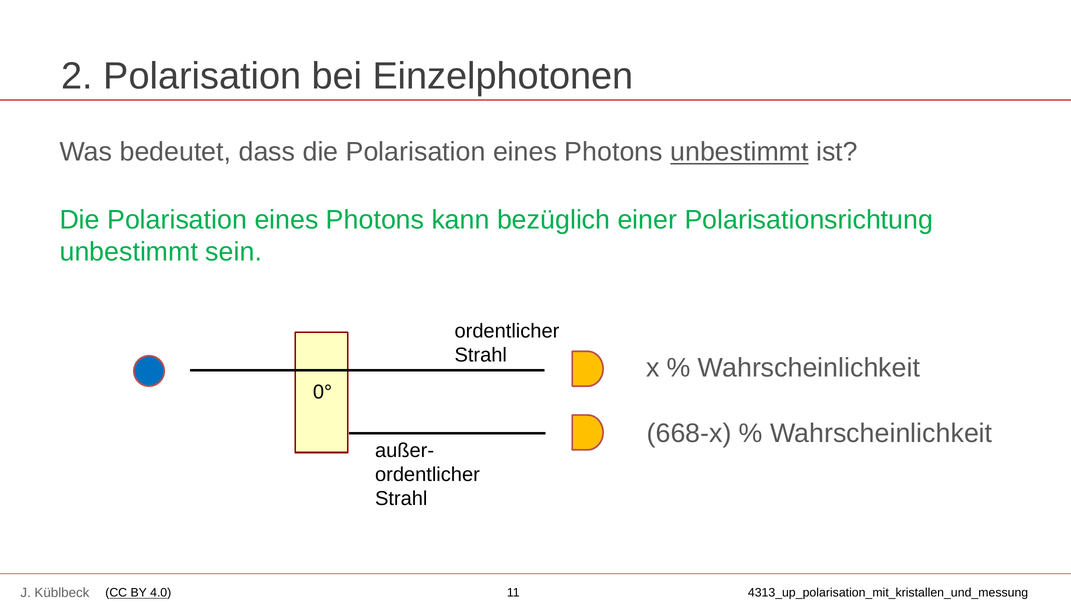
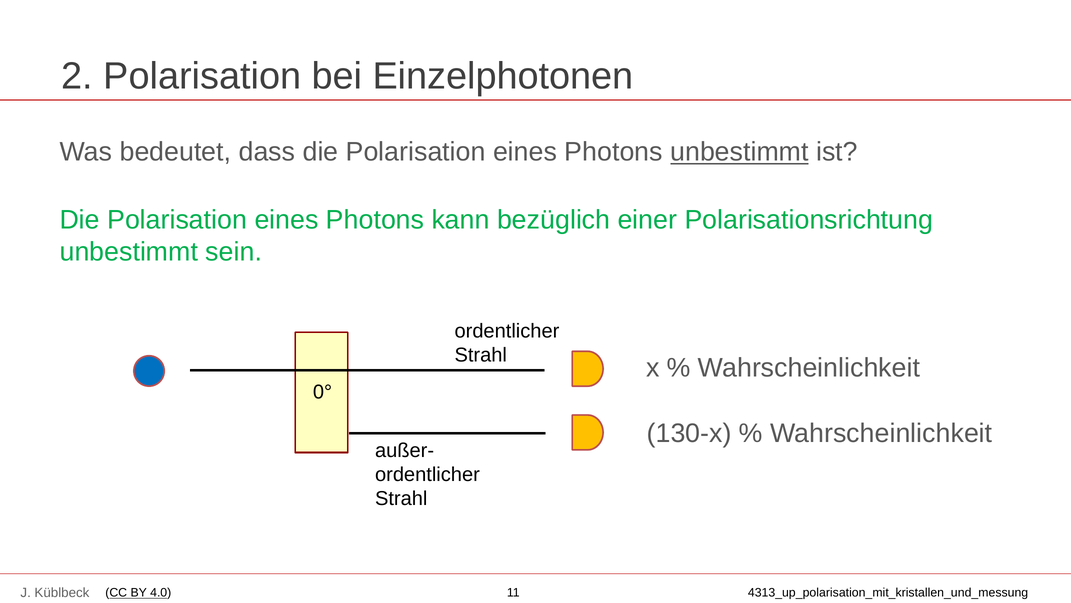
668-x: 668-x -> 130-x
